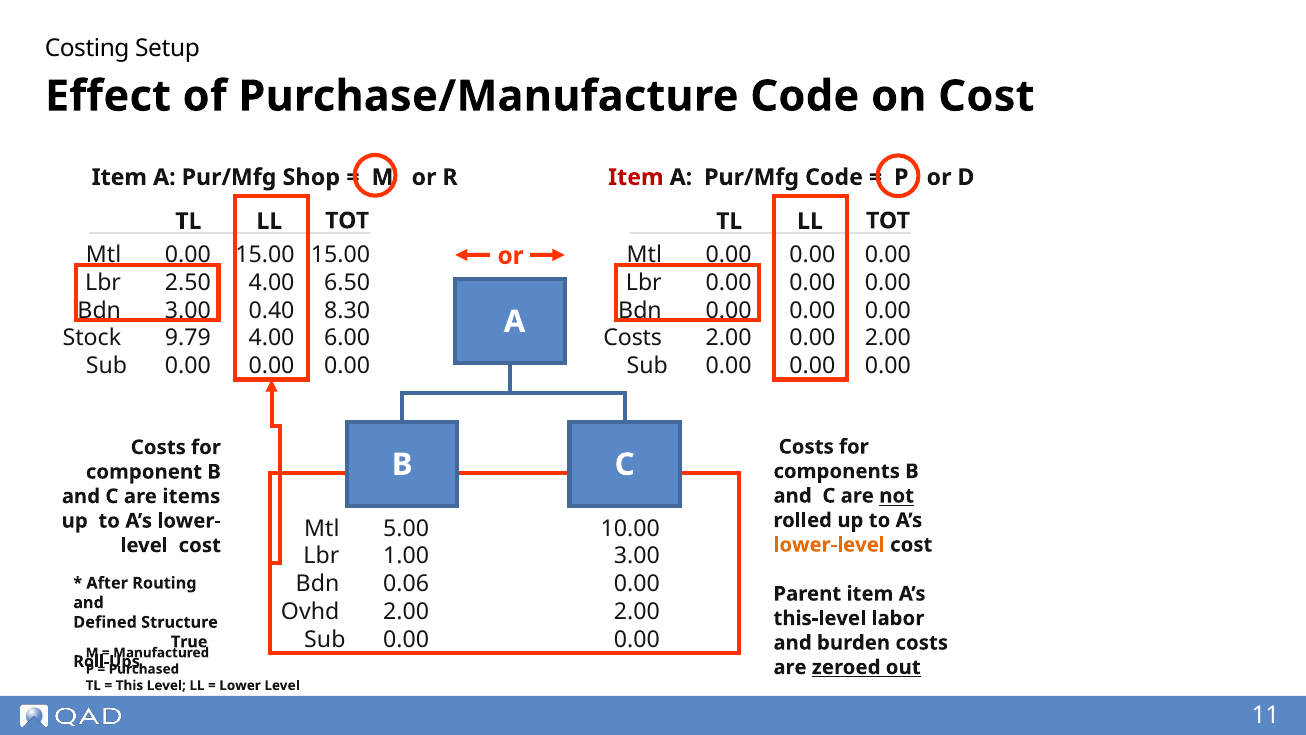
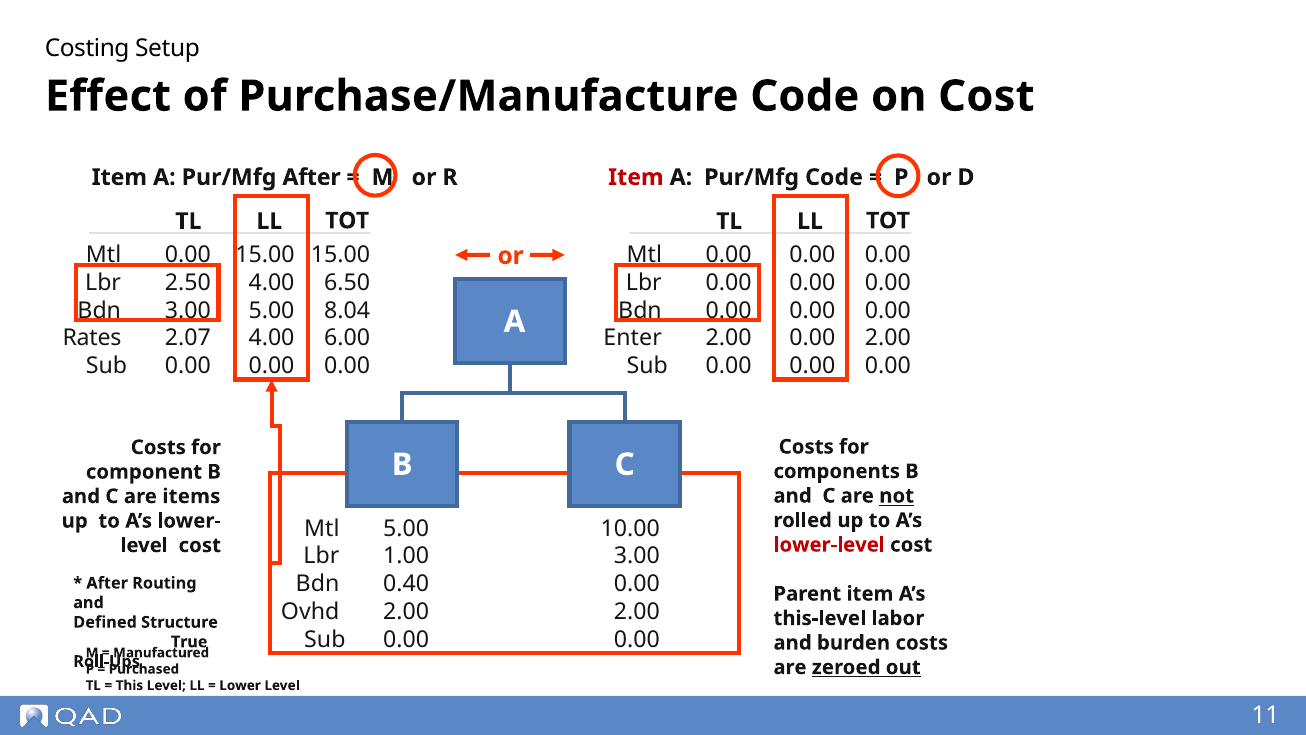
Pur/Mfg Shop: Shop -> After
0.40 at (272, 310): 0.40 -> 5.00
8.30: 8.30 -> 8.04
Stock: Stock -> Rates
9.79: 9.79 -> 2.07
Costs at (633, 338): Costs -> Enter
lower-level colour: orange -> red
0.06: 0.06 -> 0.40
